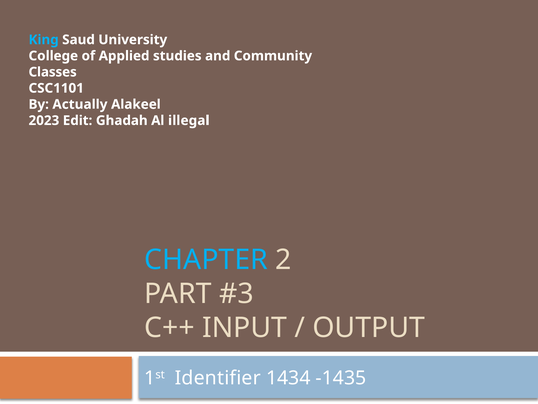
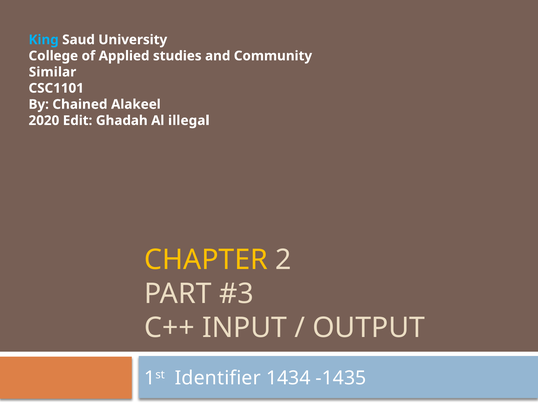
Classes: Classes -> Similar
Actually: Actually -> Chained
2023: 2023 -> 2020
CHAPTER colour: light blue -> yellow
